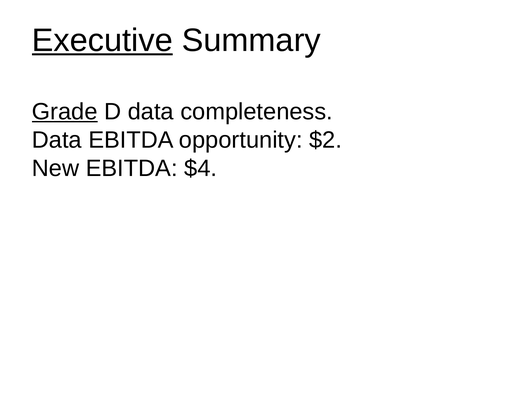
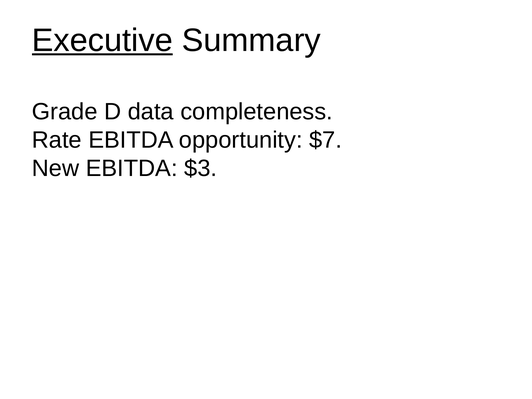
Grade underline: present -> none
Data at (57, 140): Data -> Rate
$2: $2 -> $7
$4: $4 -> $3
